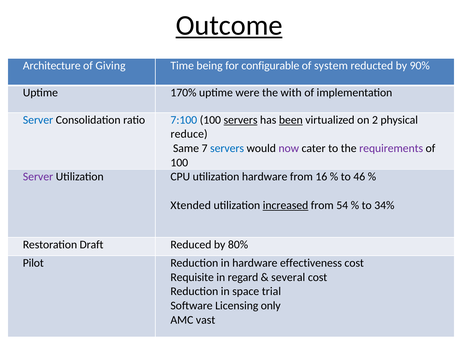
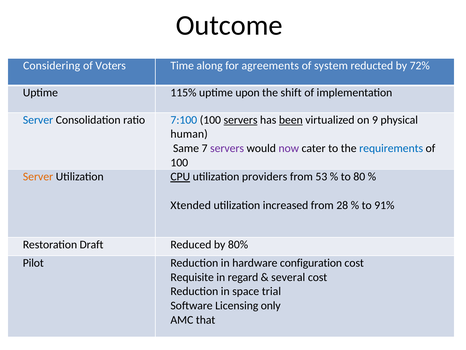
Outcome underline: present -> none
Architecture: Architecture -> Considering
Giving: Giving -> Voters
being: being -> along
configurable: configurable -> agreements
90%: 90% -> 72%
170%: 170% -> 115%
were: were -> upon
with: with -> shift
2: 2 -> 9
reduce: reduce -> human
servers at (227, 148) colour: blue -> purple
requirements colour: purple -> blue
Server at (38, 177) colour: purple -> orange
CPU underline: none -> present
utilization hardware: hardware -> providers
16: 16 -> 53
46: 46 -> 80
increased underline: present -> none
54: 54 -> 28
34%: 34% -> 91%
effectiveness: effectiveness -> configuration
vast: vast -> that
